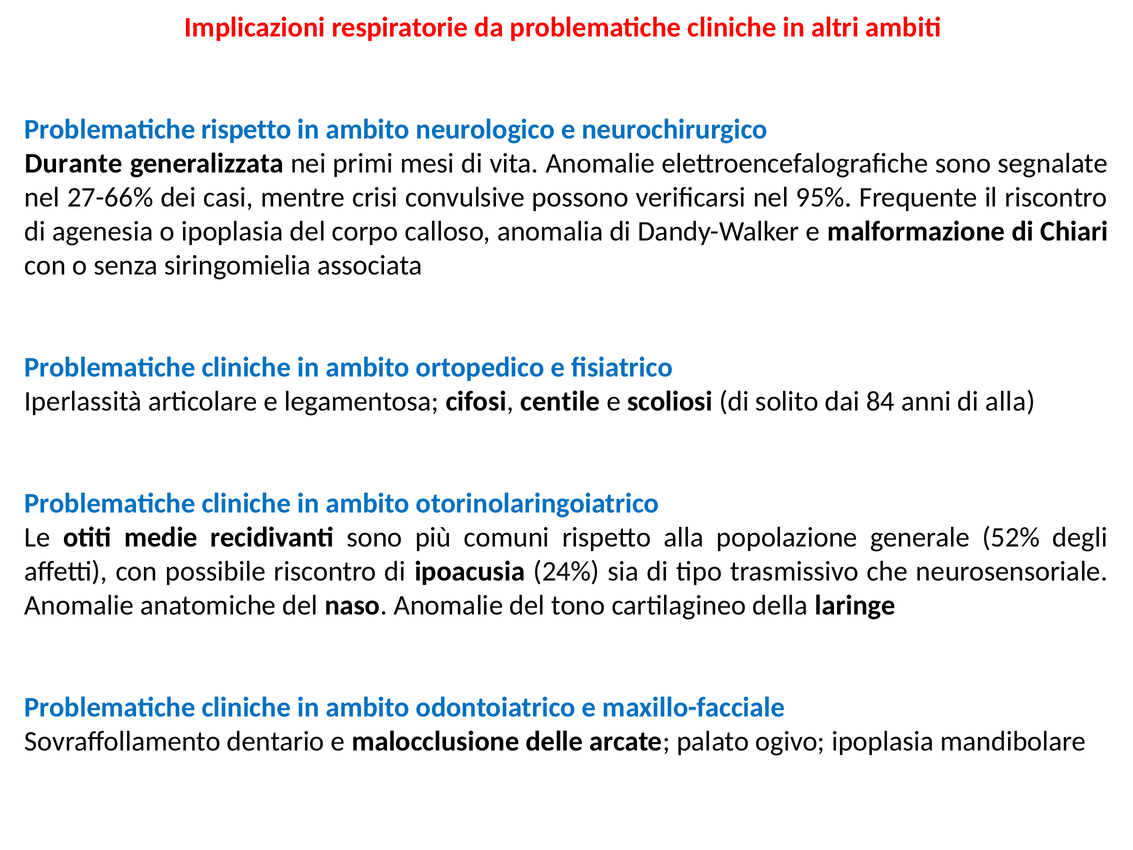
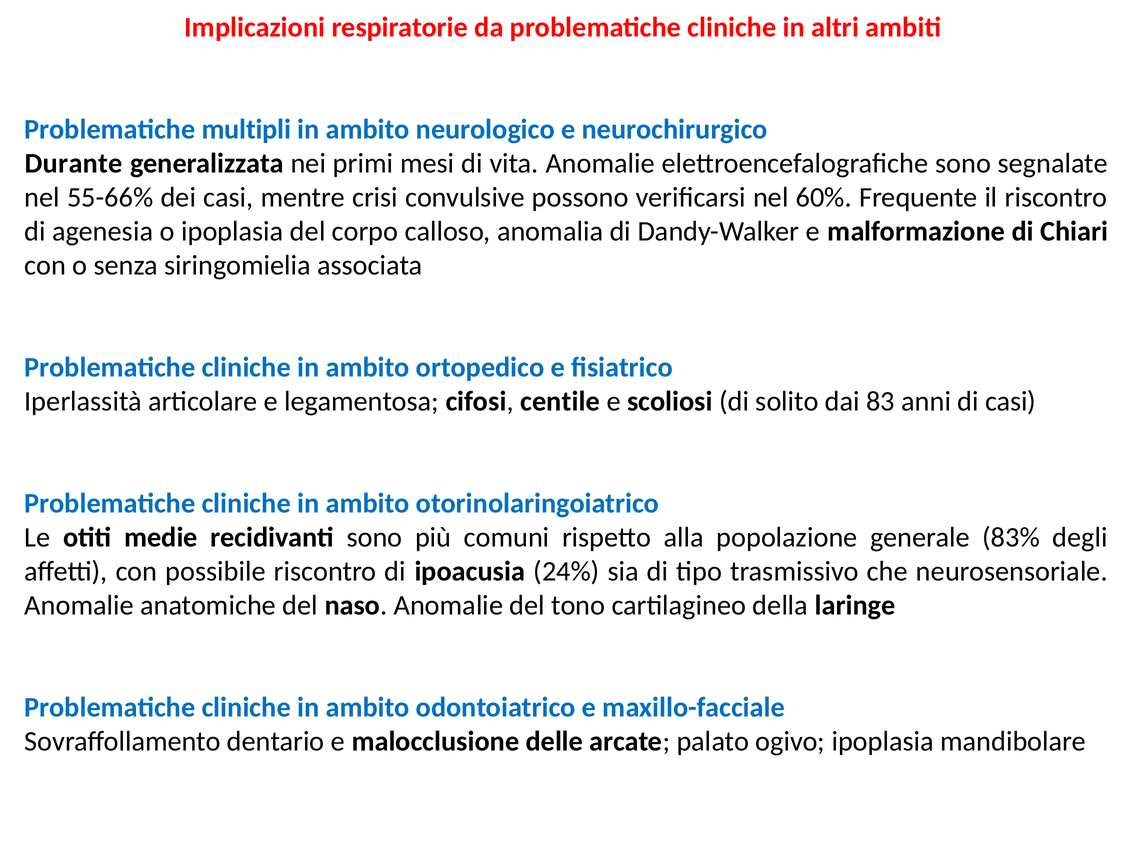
Problematiche rispetto: rispetto -> multipli
27-66%: 27-66% -> 55-66%
95%: 95% -> 60%
84: 84 -> 83
di alla: alla -> casi
52%: 52% -> 83%
